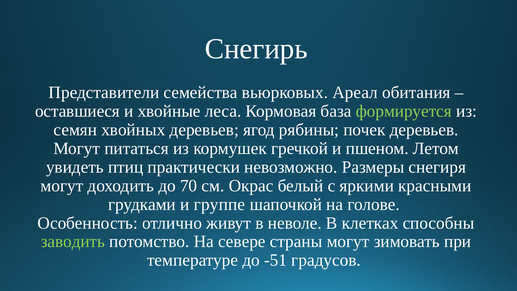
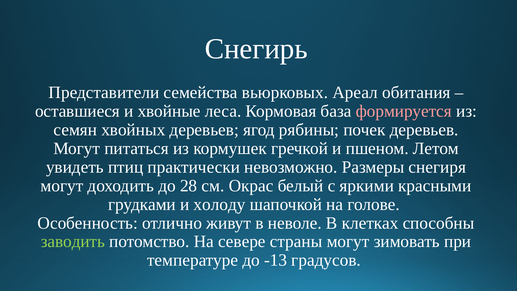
формируется colour: light green -> pink
70: 70 -> 28
группе: группе -> холоду
-51: -51 -> -13
